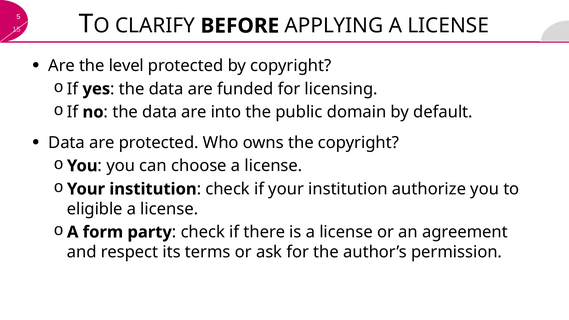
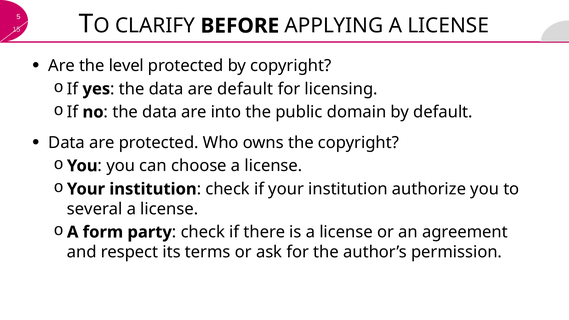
are funded: funded -> default
eligible: eligible -> several
